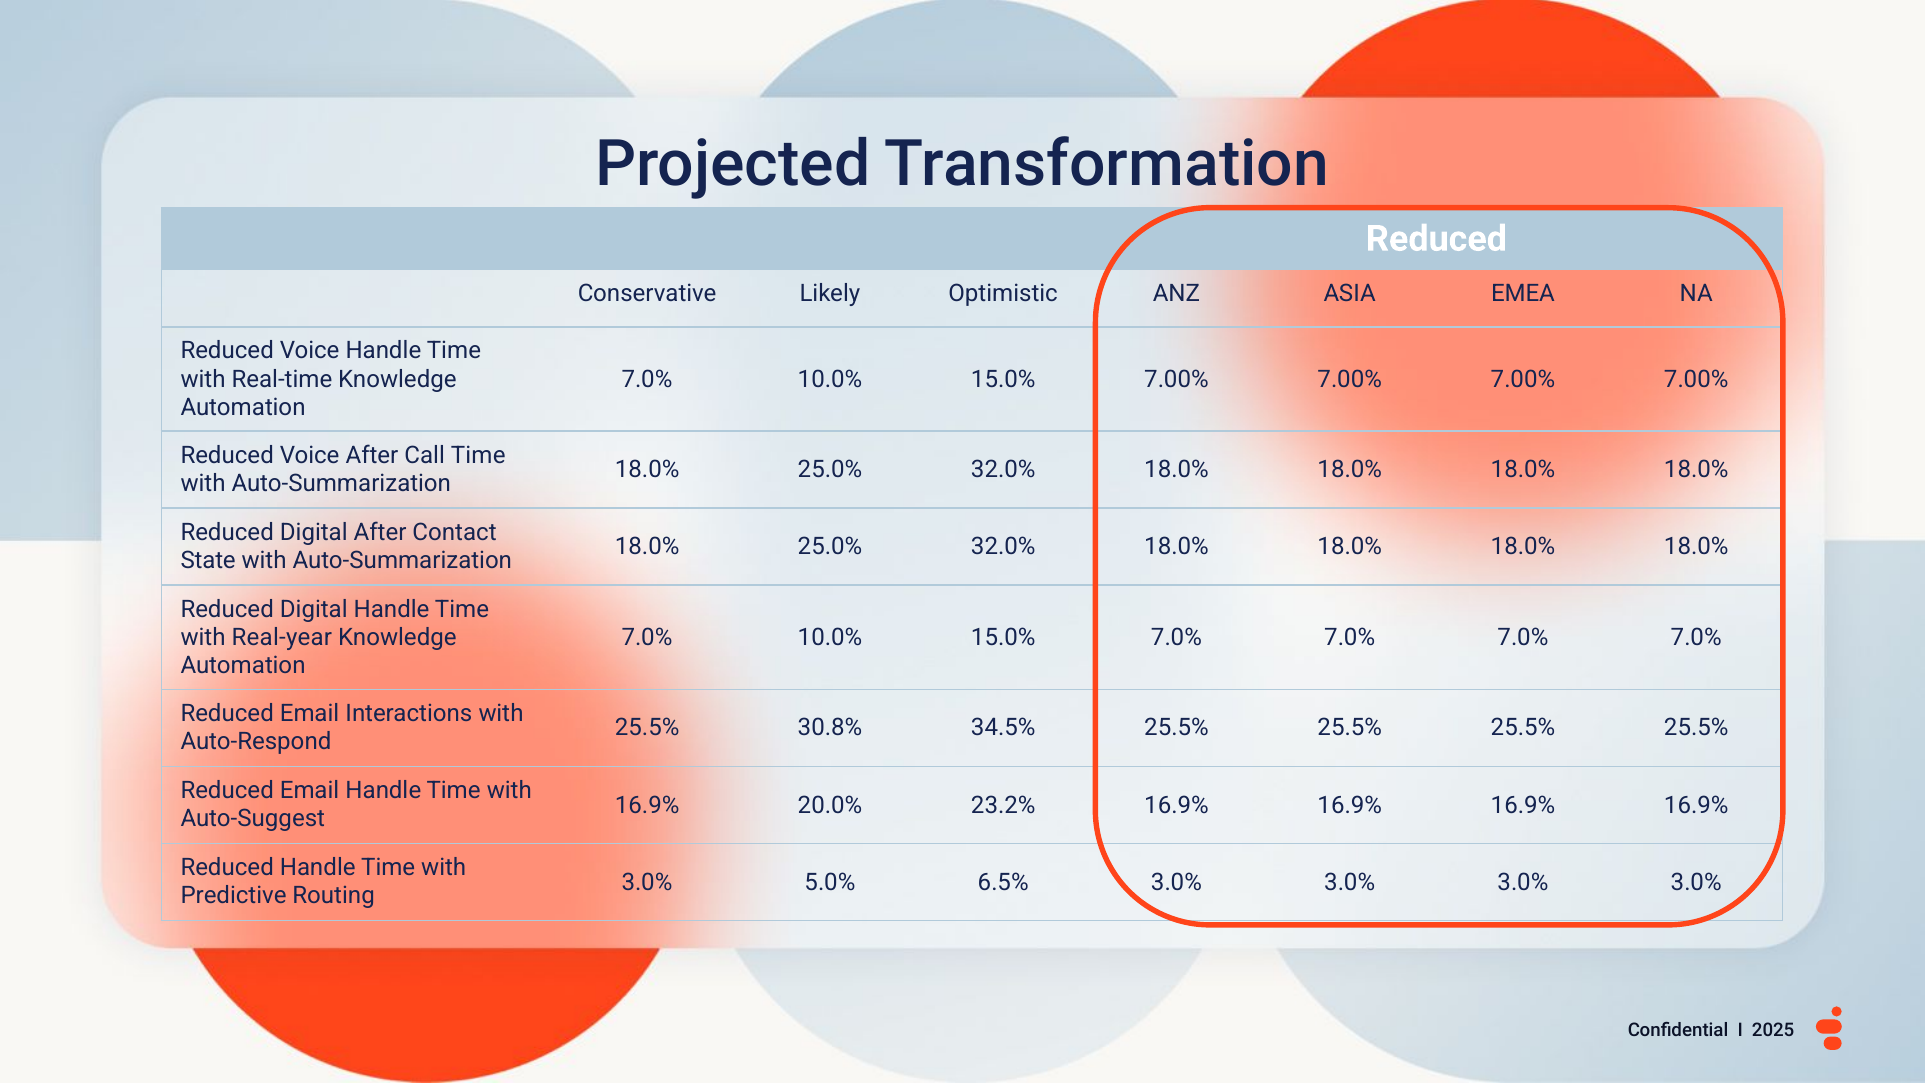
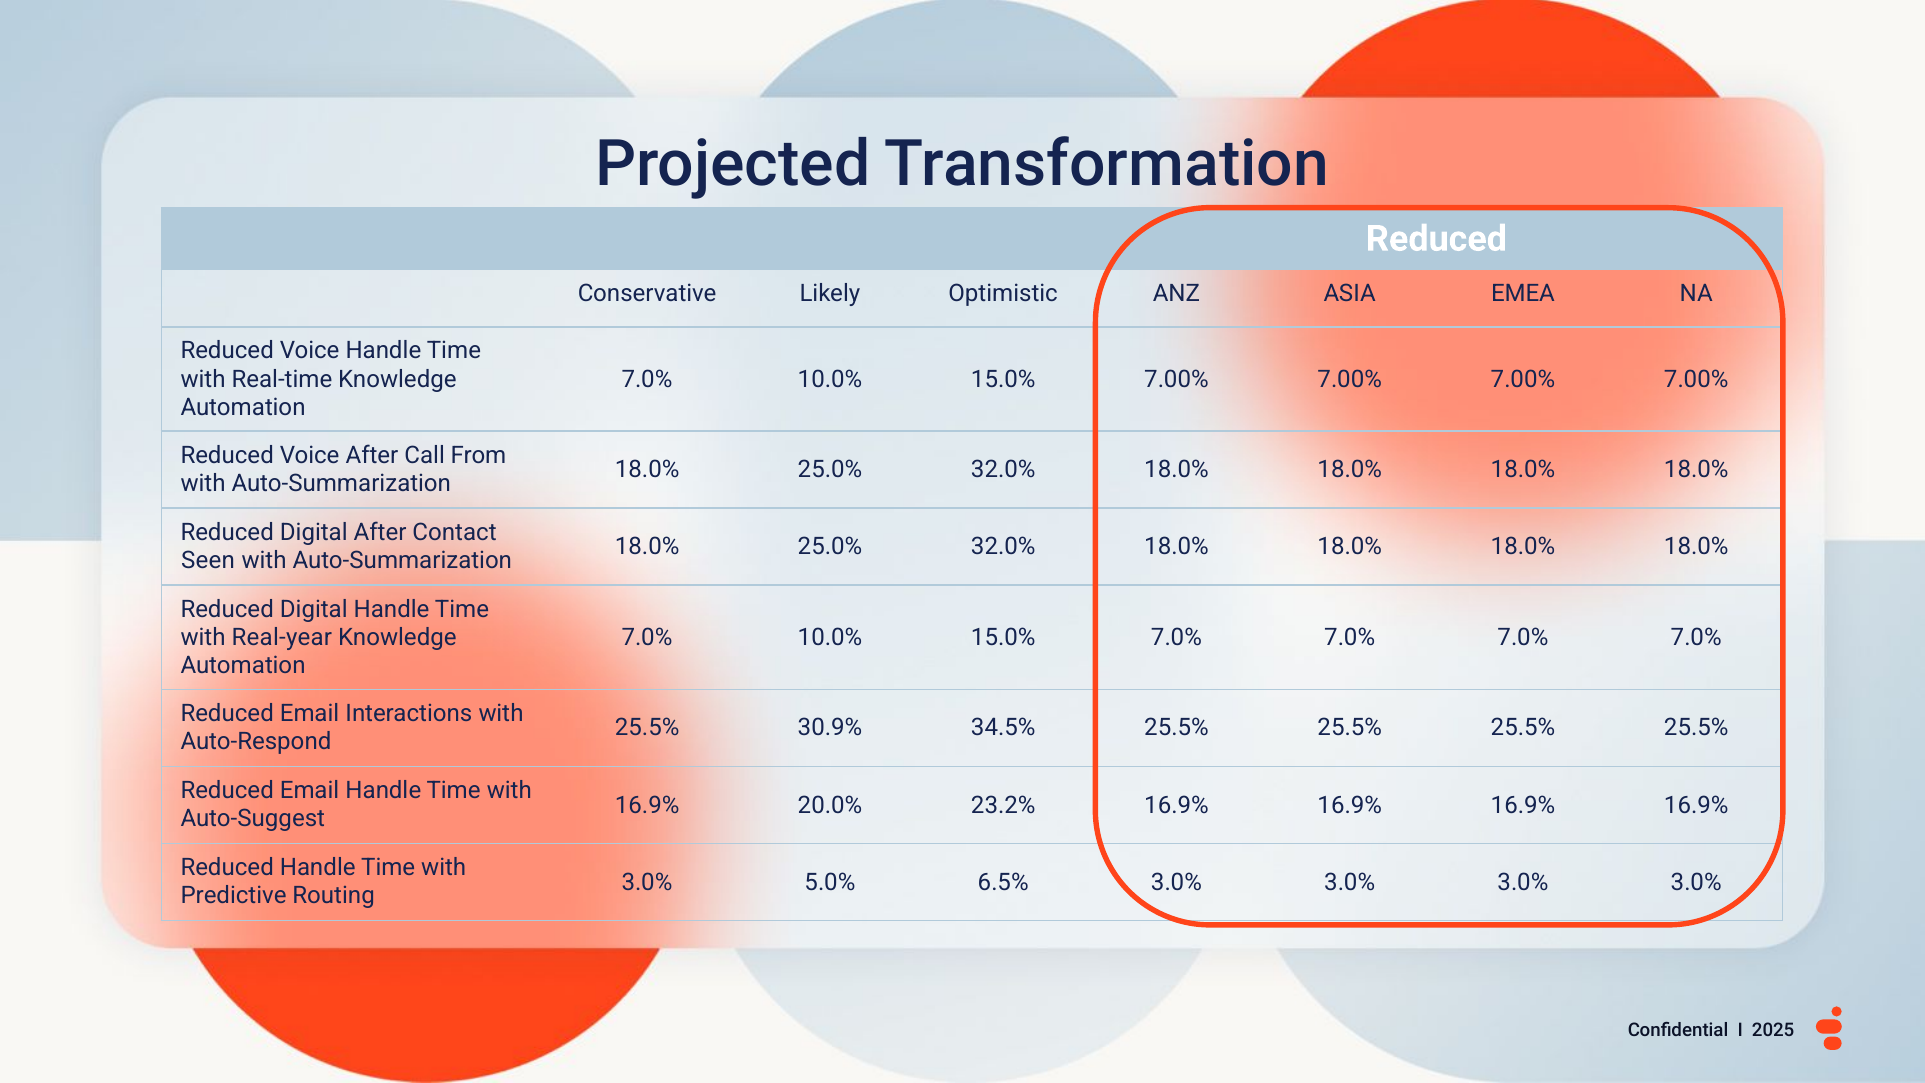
Call Time: Time -> From
State: State -> Seen
30.8%: 30.8% -> 30.9%
